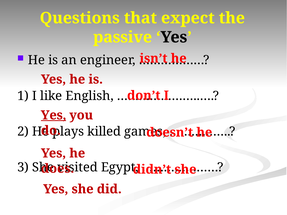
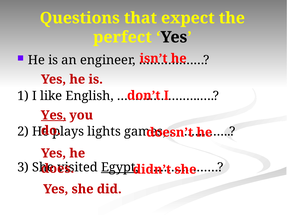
passive: passive -> perfect
killed: killed -> lights
Egypt underline: none -> present
